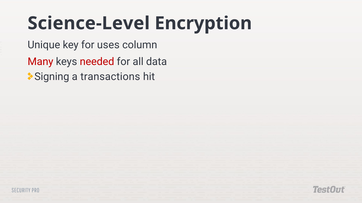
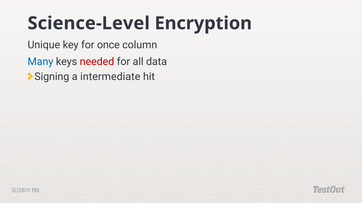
uses: uses -> once
Many colour: red -> blue
transactions: transactions -> intermediate
